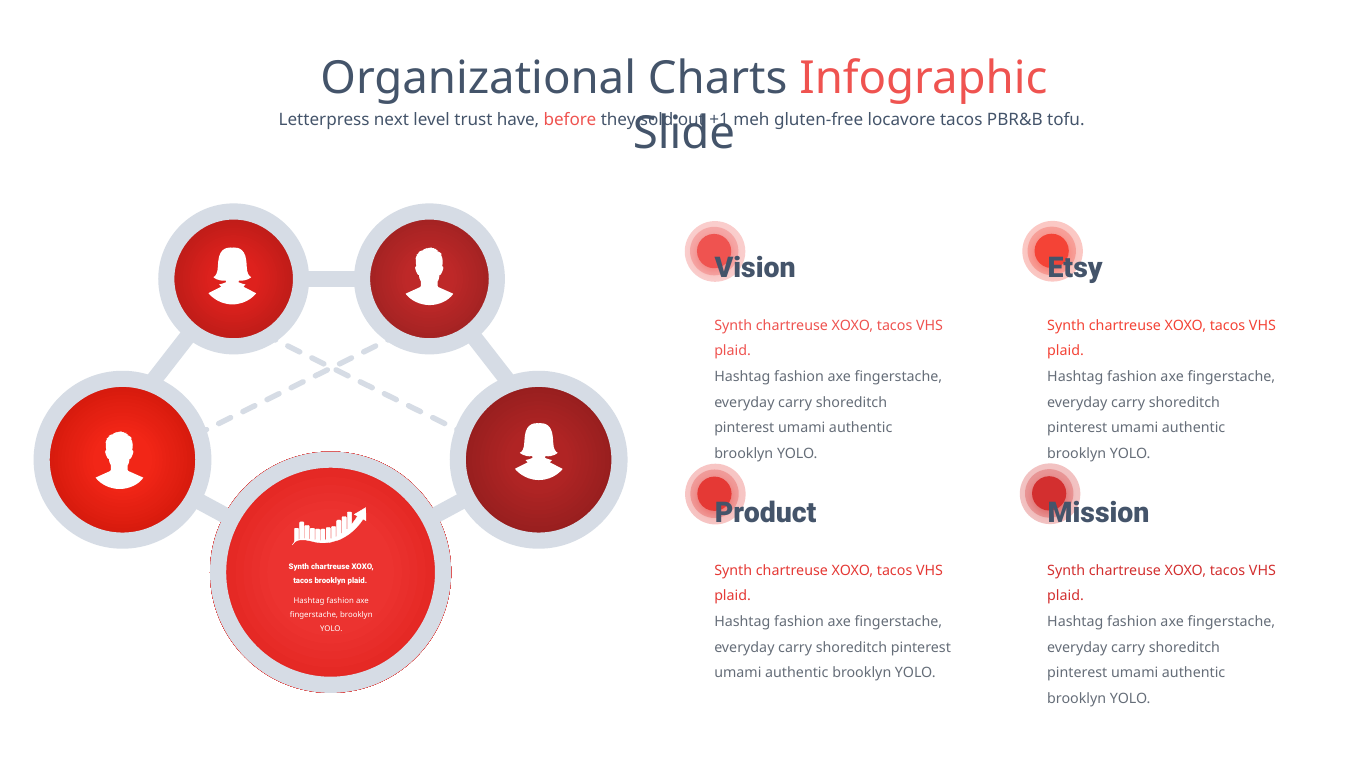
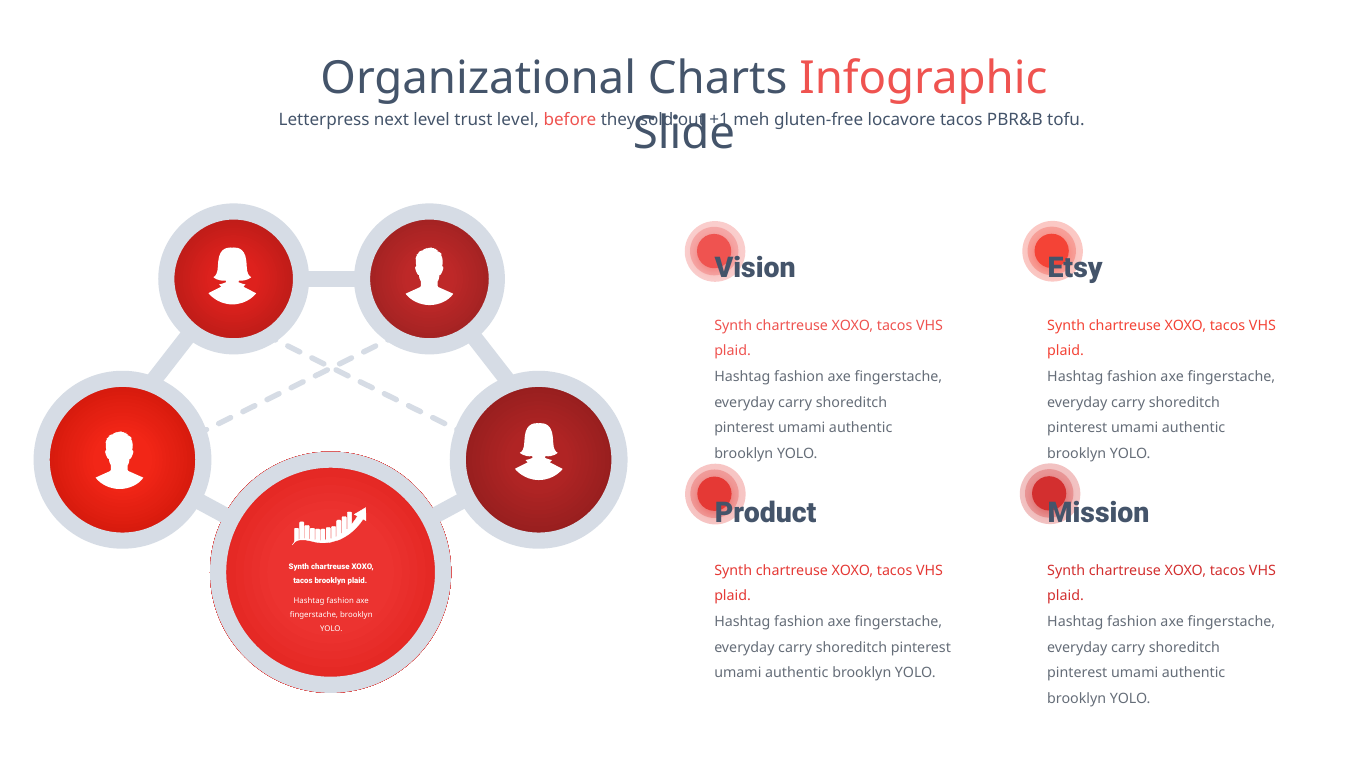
trust have: have -> level
